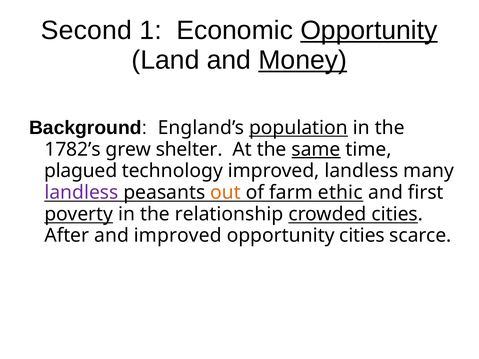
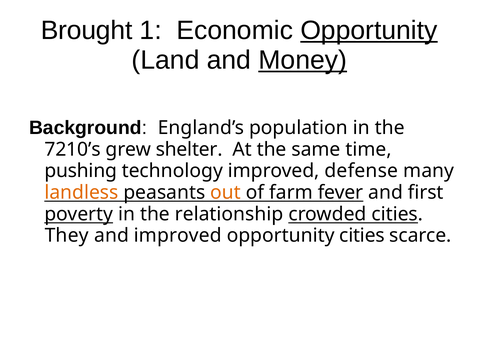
Second: Second -> Brought
population underline: present -> none
1782’s: 1782’s -> 7210’s
same underline: present -> none
plagued: plagued -> pushing
improved landless: landless -> defense
landless at (81, 193) colour: purple -> orange
ethic: ethic -> fever
After: After -> They
